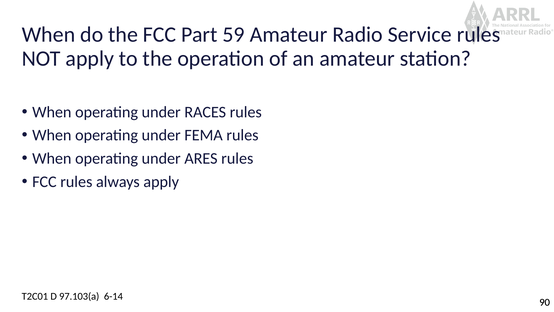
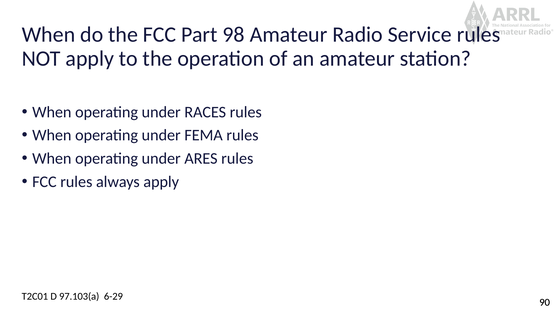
59: 59 -> 98
6-14: 6-14 -> 6-29
